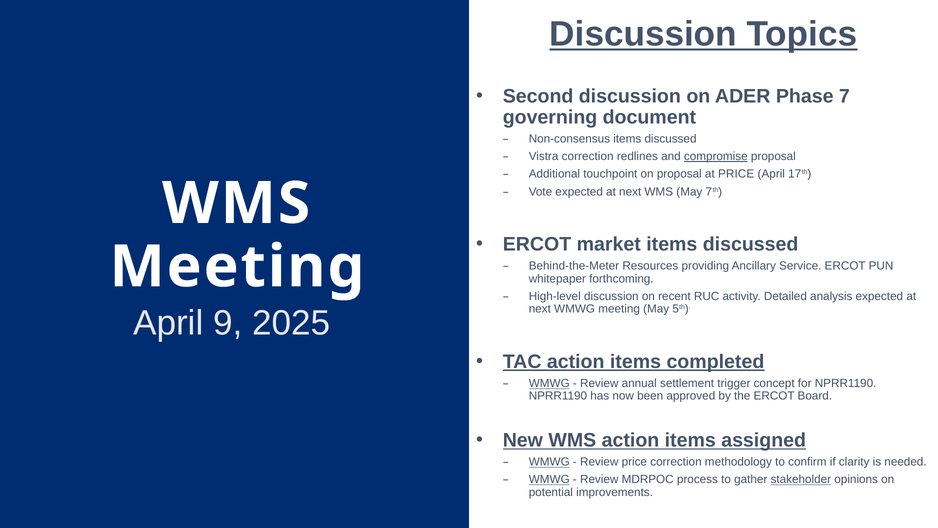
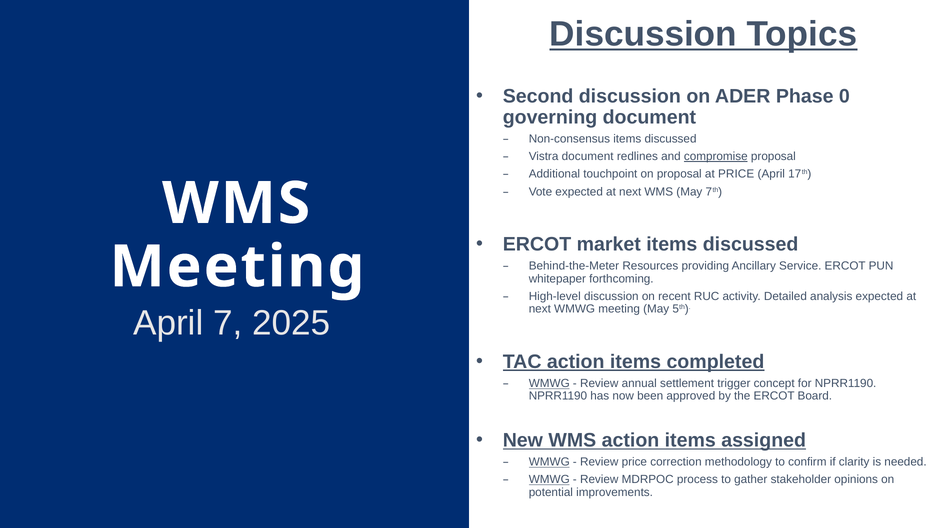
7: 7 -> 0
Vistra correction: correction -> document
9: 9 -> 7
stakeholder underline: present -> none
